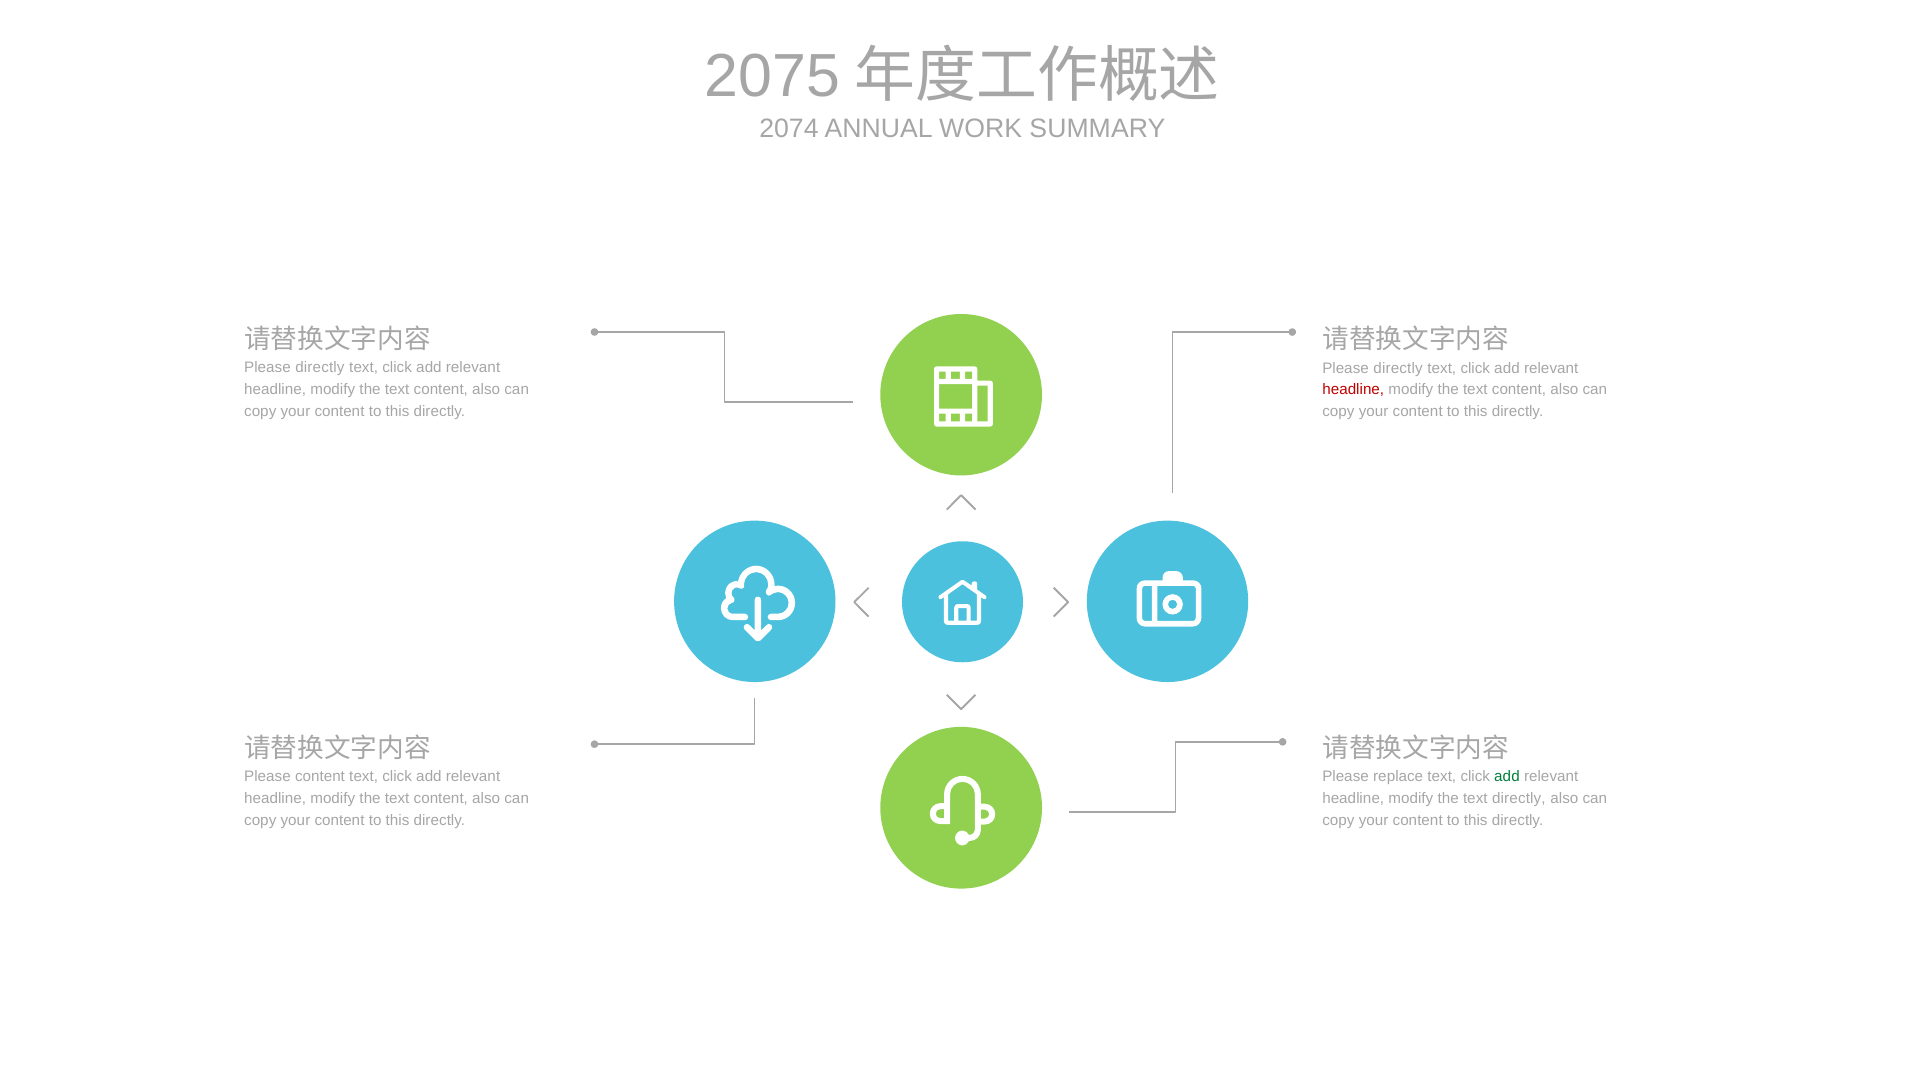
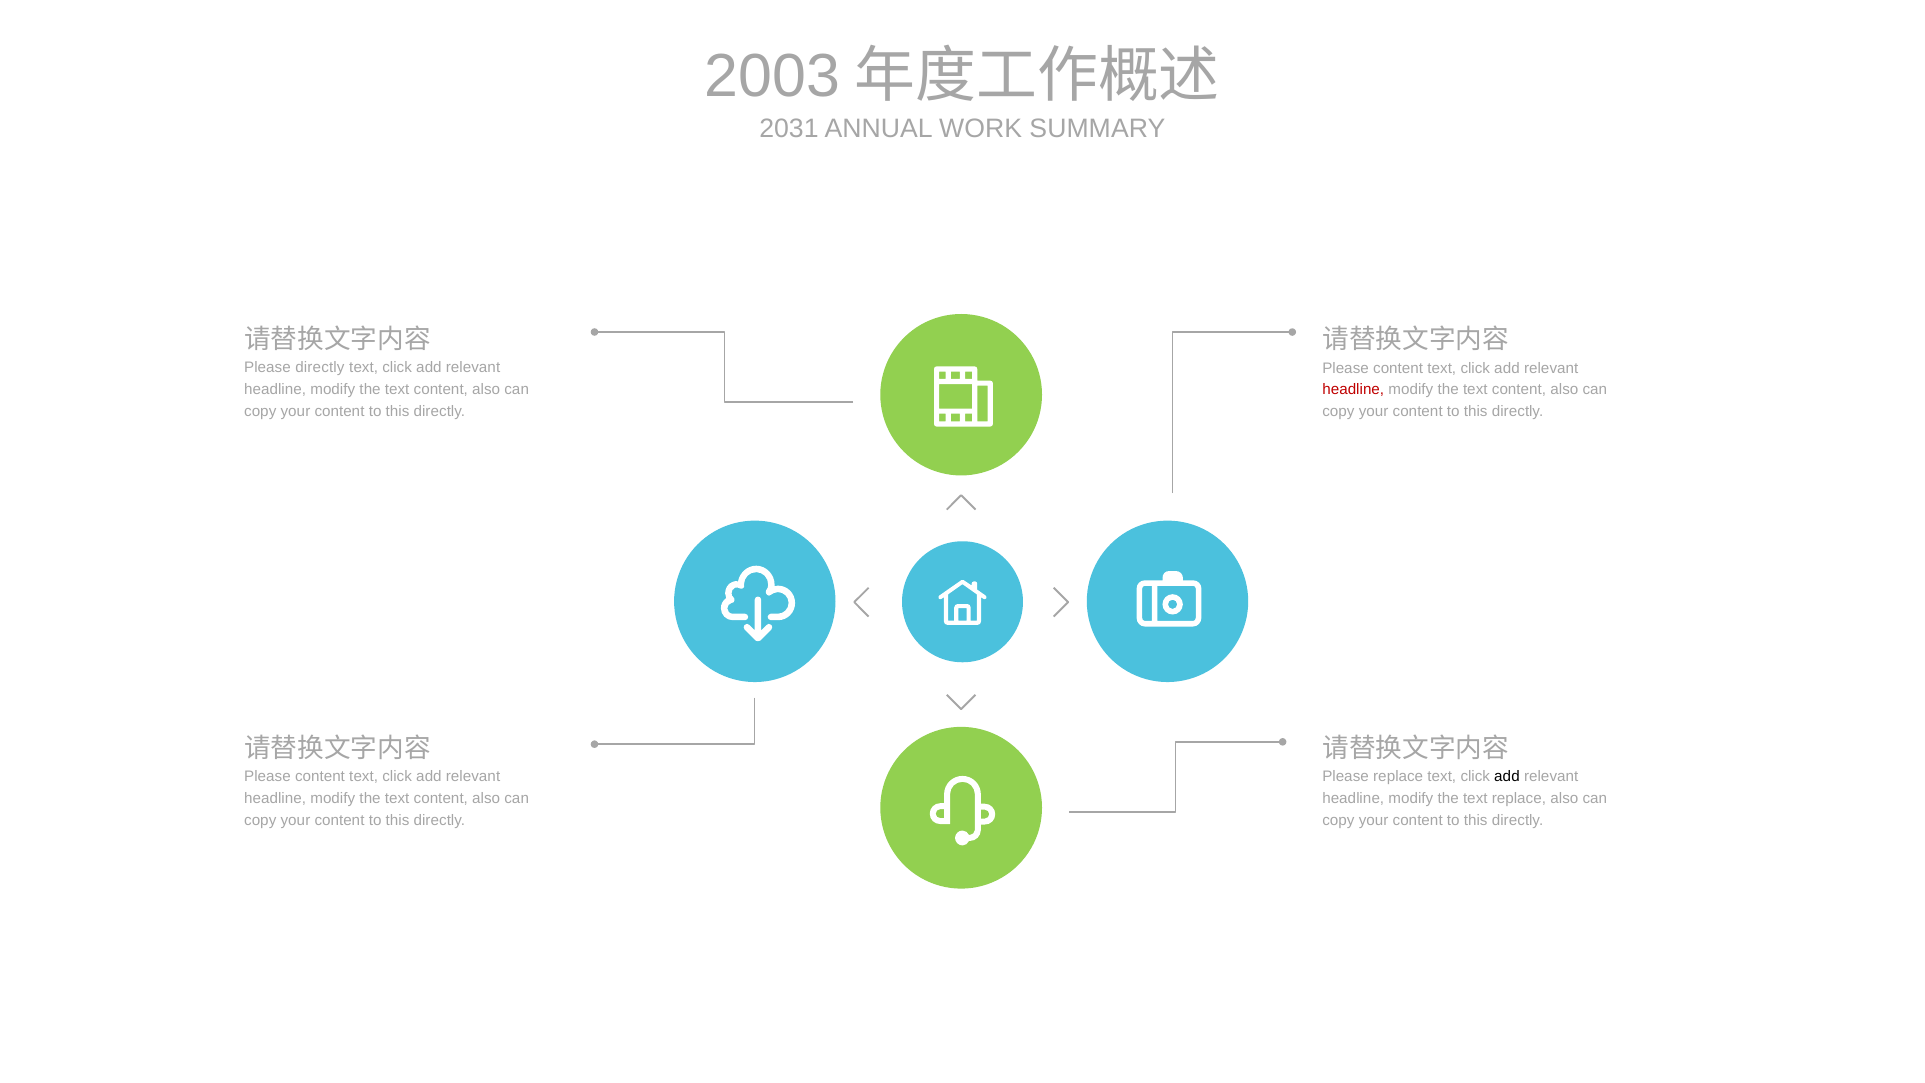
2075: 2075 -> 2003
2074: 2074 -> 2031
directly at (1398, 368): directly -> content
add at (1507, 777) colour: green -> black
text directly: directly -> replace
